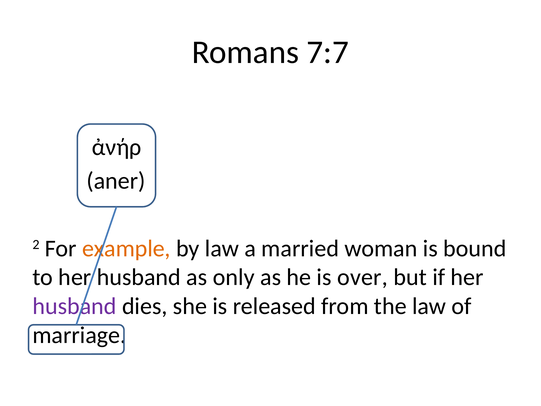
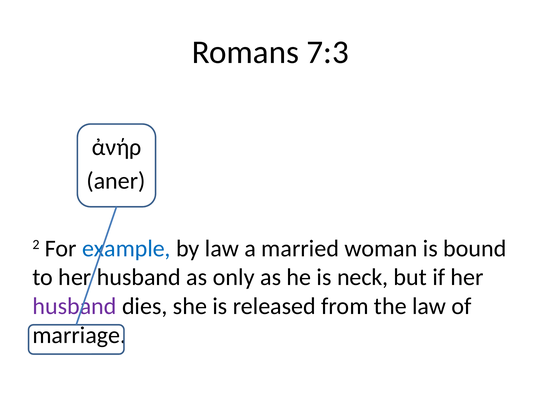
7:7: 7:7 -> 7:3
example colour: orange -> blue
over: over -> neck
